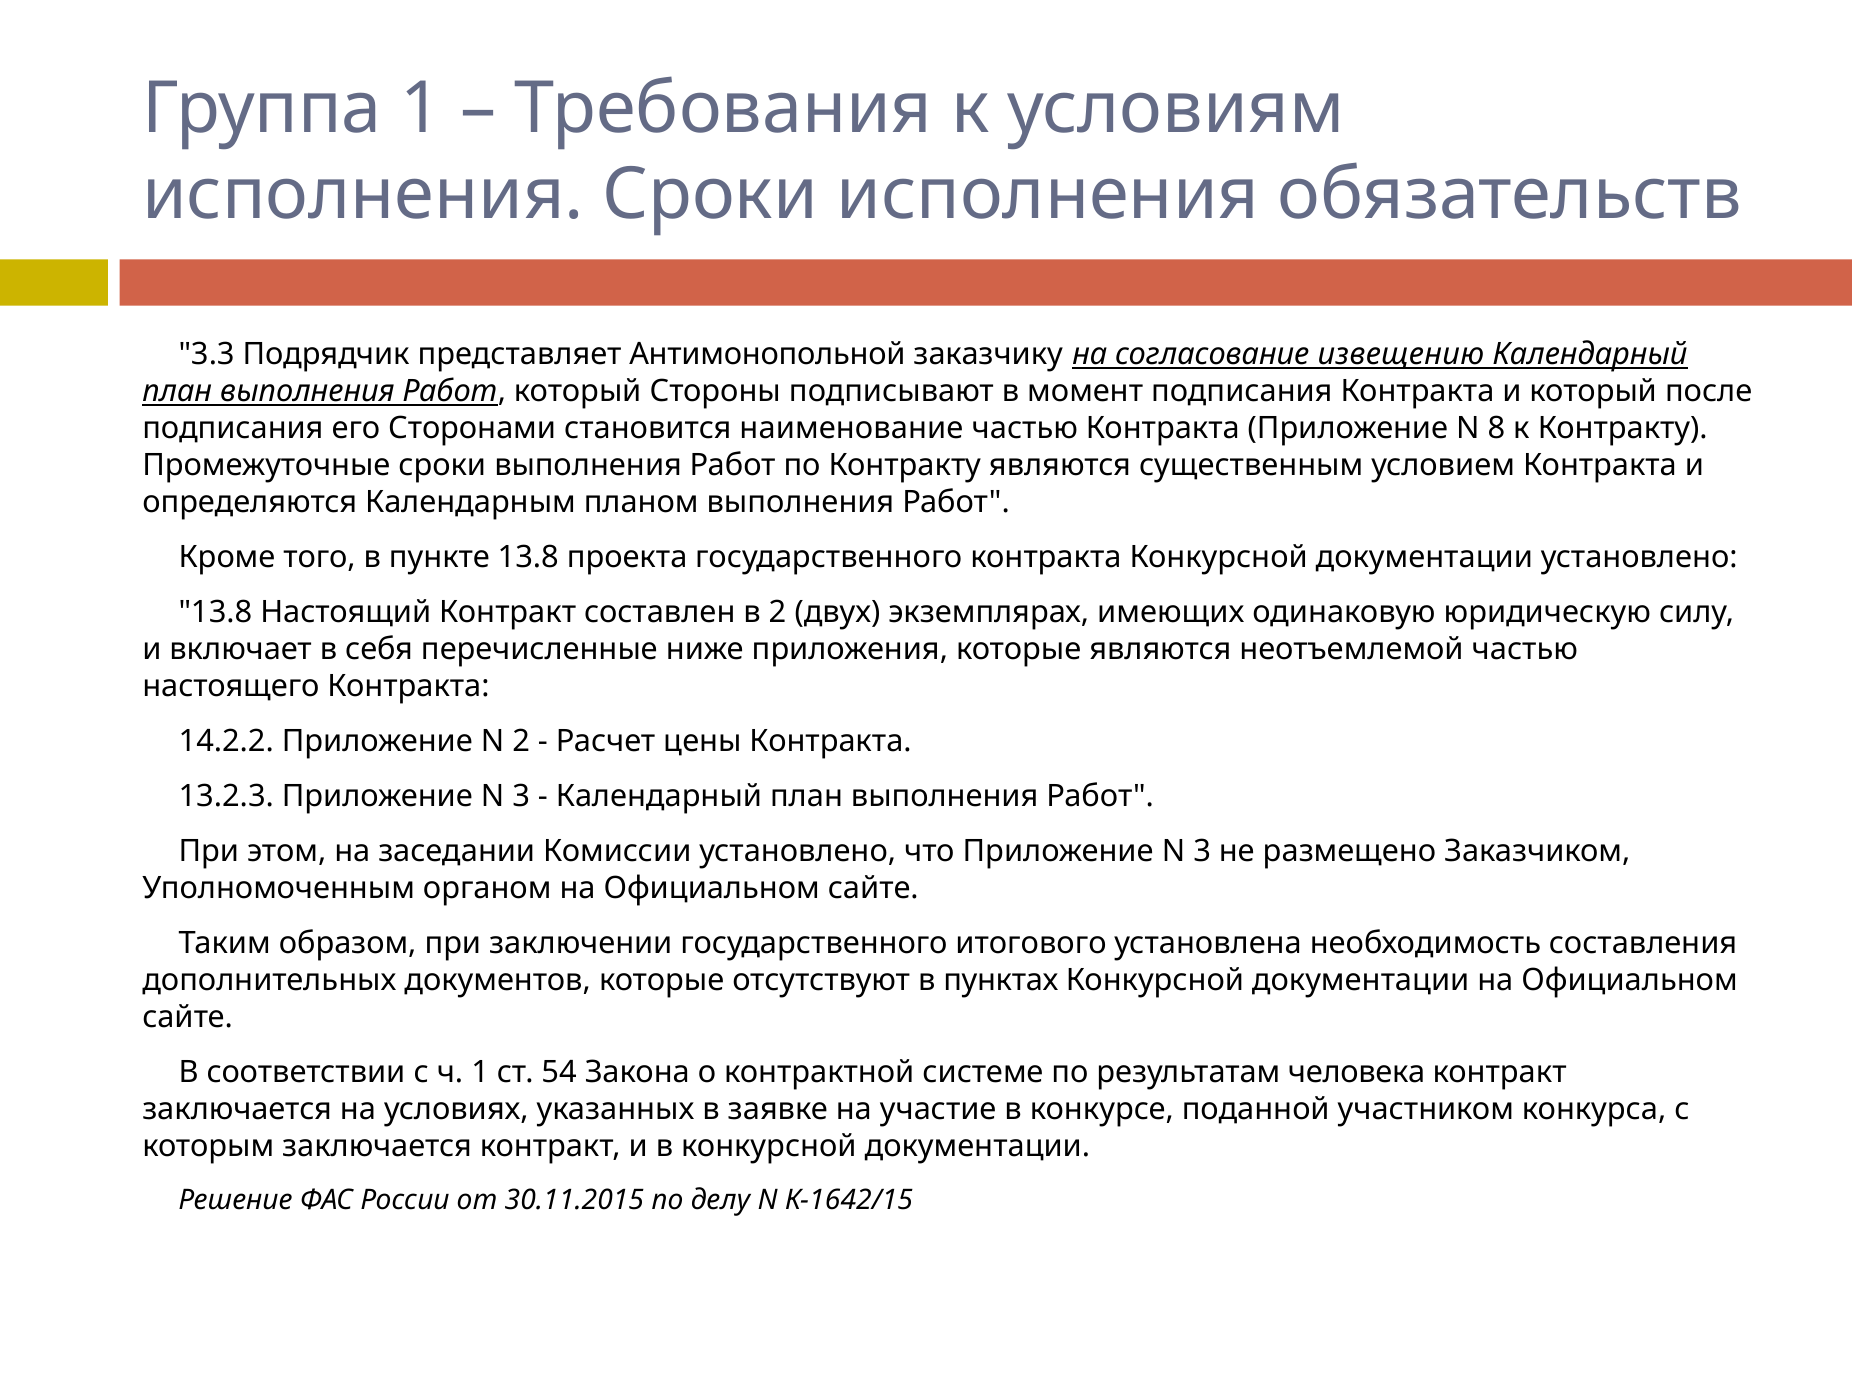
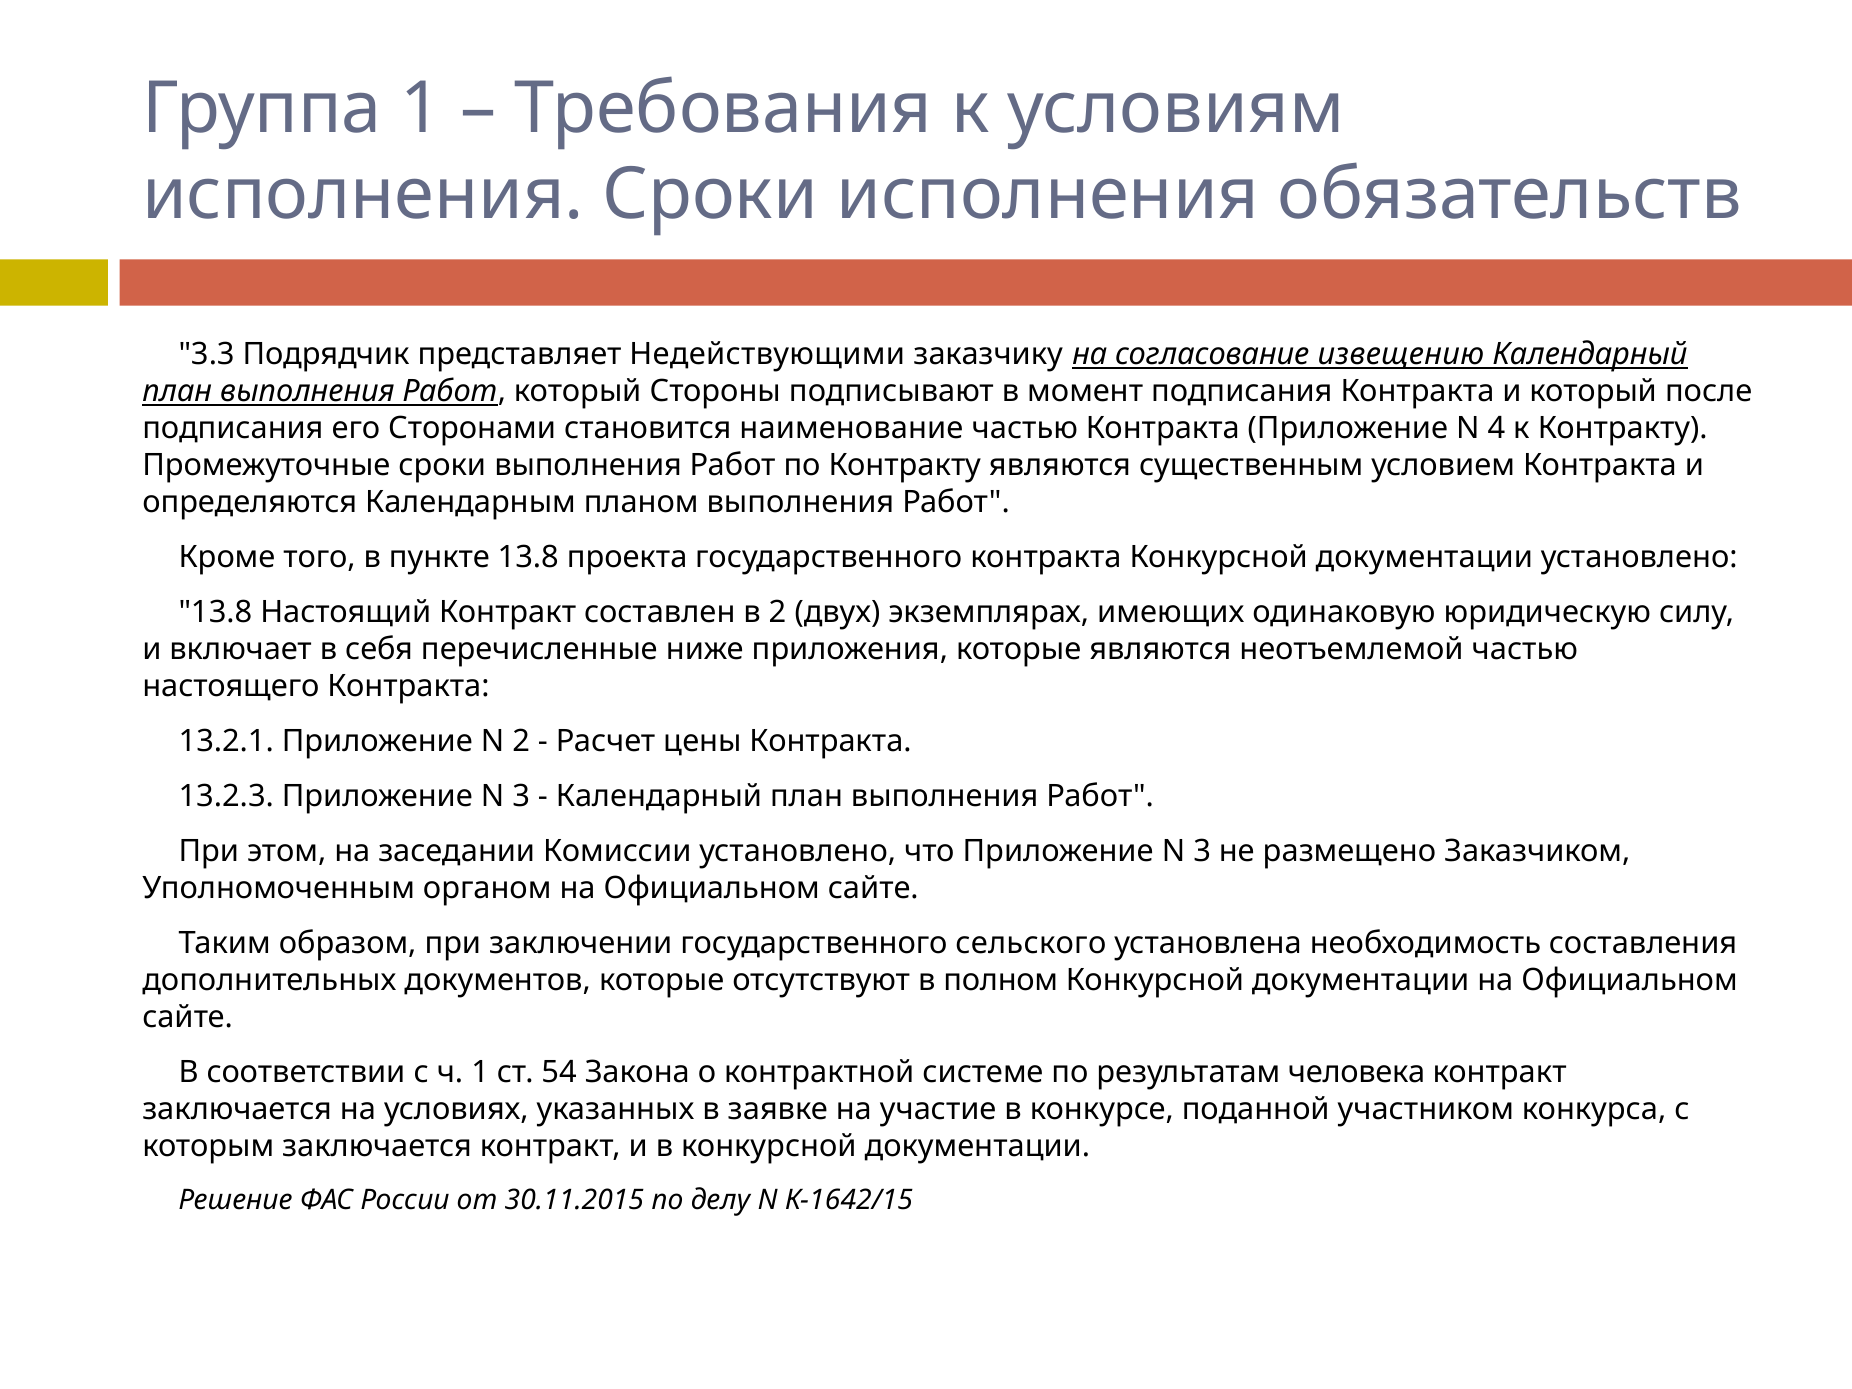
Антимонопольной: Антимонопольной -> Недействующими
8: 8 -> 4
14.2.2: 14.2.2 -> 13.2.1
итогового: итогового -> сельского
пунктах: пунктах -> полном
